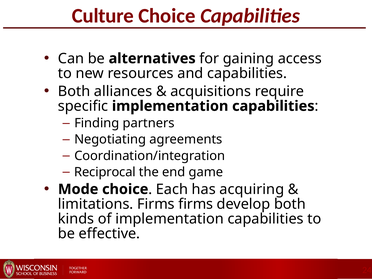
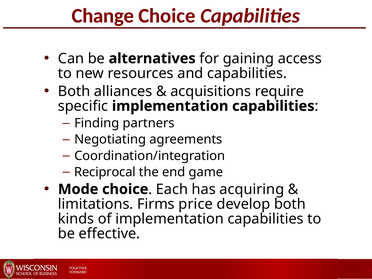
Culture: Culture -> Change
Firms firms: firms -> price
